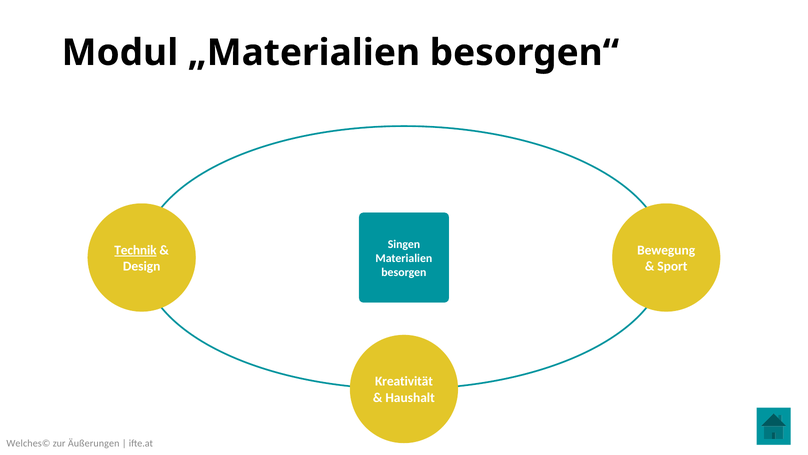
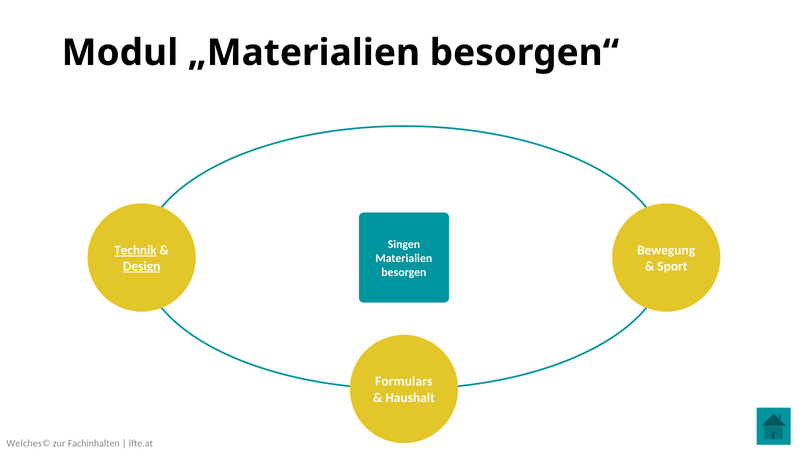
Design underline: none -> present
Kreativität: Kreativität -> Formulars
Äußerungen: Äußerungen -> Fachinhalten
